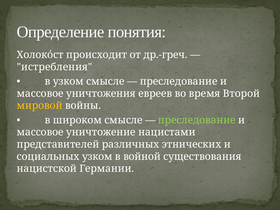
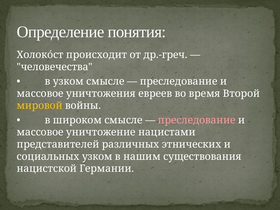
истребления: истребления -> человечества
преследование at (197, 120) colour: light green -> pink
войной: войной -> нашим
